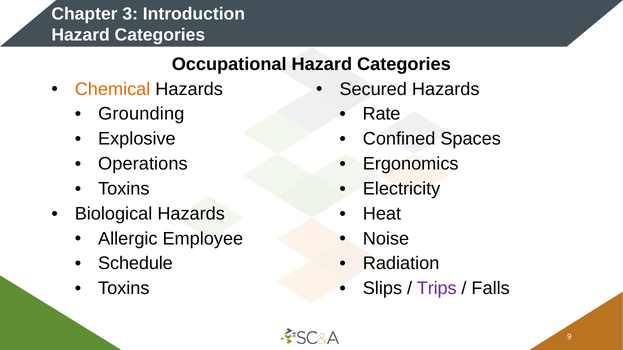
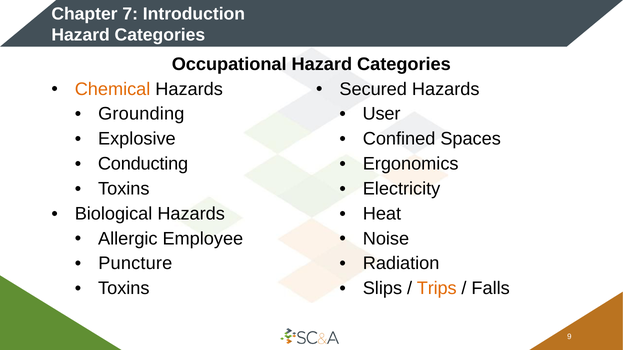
3: 3 -> 7
Rate: Rate -> User
Operations: Operations -> Conducting
Schedule: Schedule -> Puncture
Trips colour: purple -> orange
